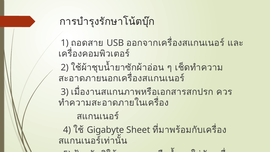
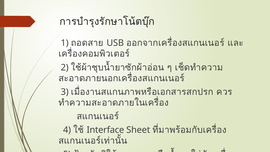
Gigabyte: Gigabyte -> Interface
